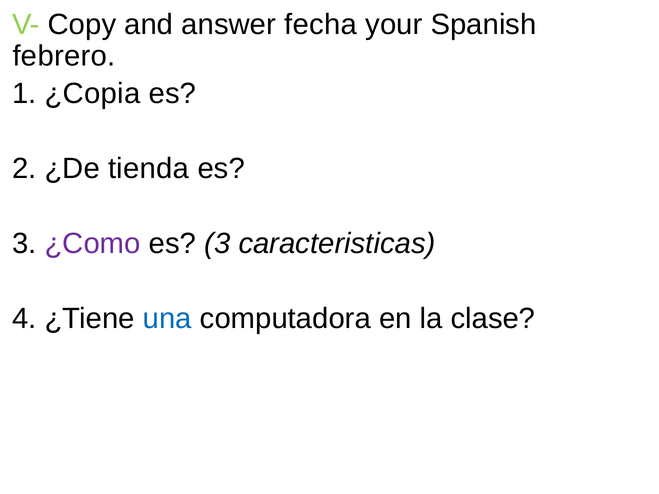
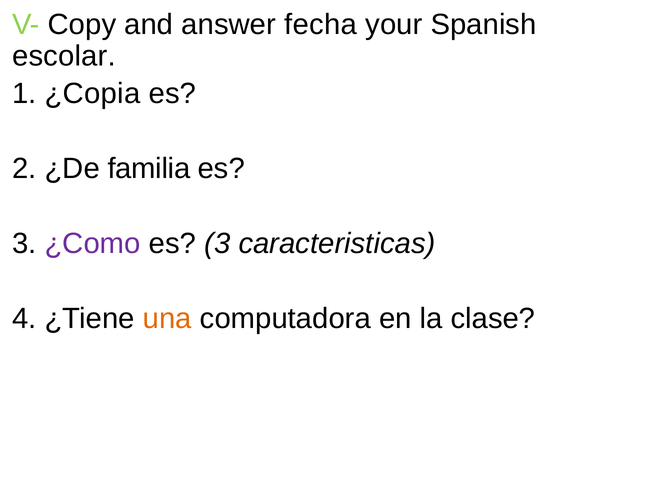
febrero: febrero -> escolar
tienda: tienda -> familia
una colour: blue -> orange
